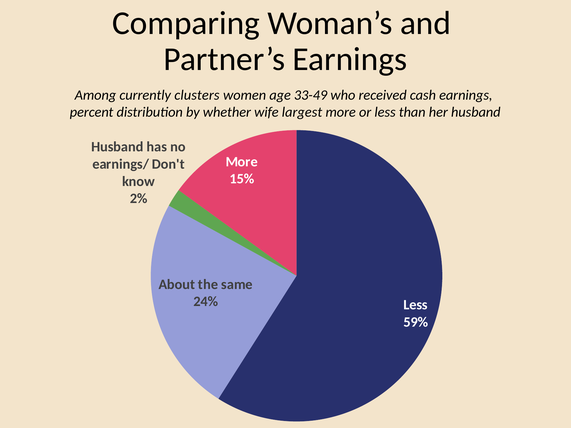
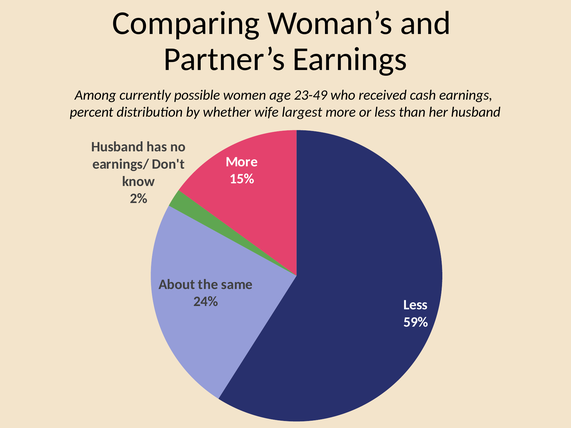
clusters: clusters -> possible
33-49: 33-49 -> 23-49
